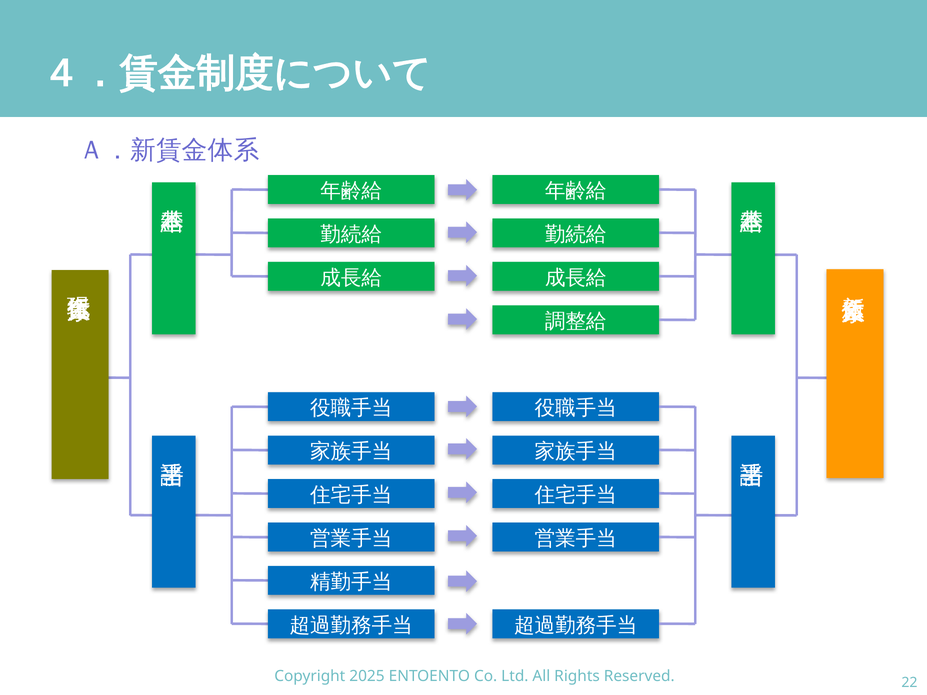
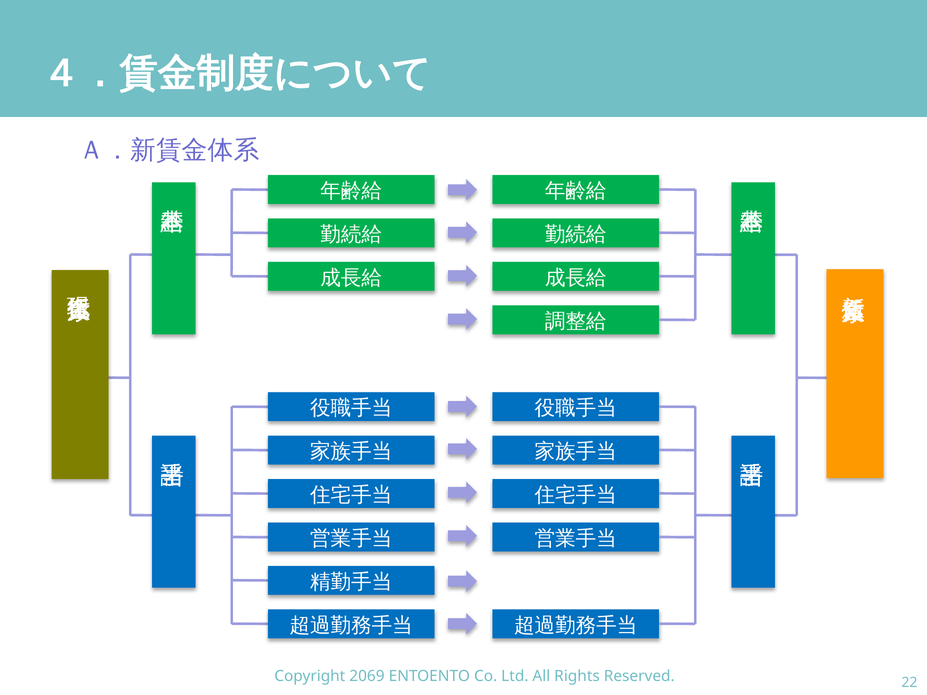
2025: 2025 -> 2069
